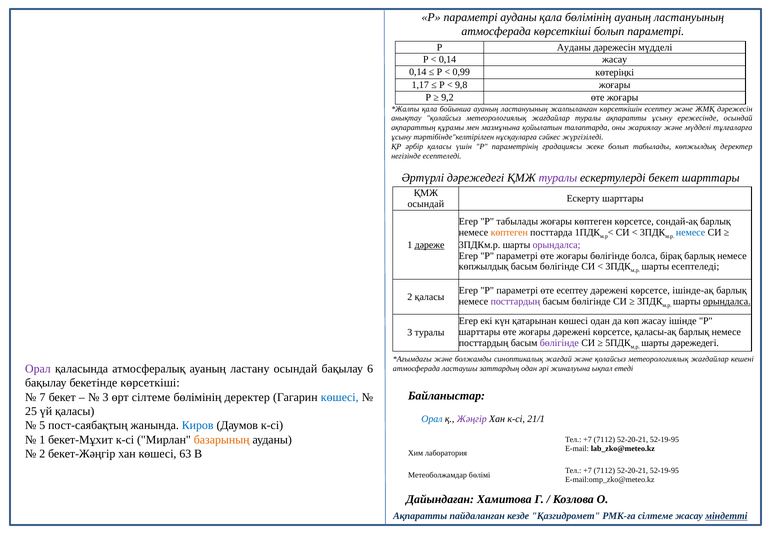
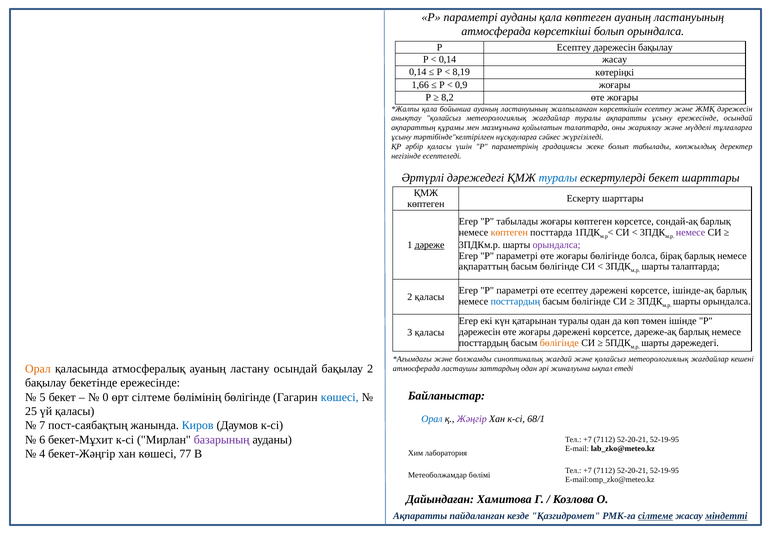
қала бөлімінің: бөлімінің -> көптеген
болып параметрі: параметрі -> орындалса
Р Ауданы: Ауданы -> Есептеу
дәрежесін мүдделі: мүдделі -> бақылау
0,99: 0,99 -> 8,19
1,17: 1,17 -> 1,66
9,8: 9,8 -> 0,9
9,2: 9,2 -> 8,2
туралы at (558, 178) colour: purple -> blue
осындай at (426, 204): осындай -> көптеген
немесе at (691, 232) colour: blue -> purple
көпжылдық at (484, 267): көпжылдық -> ақпараттың
шарты есептеледі: есептеледі -> талаптарда
посттардың at (515, 301) colour: purple -> blue
орындалса at (727, 301) underline: present -> none
қатарынан көшесі: көшесі -> туралы
көп жасау: жасау -> төмен
шарттары at (480, 332): шарттары -> дәрежесін
қаласы-ақ: қаласы-ақ -> дәреже-ақ
3 туралы: туралы -> қаласы
бөлігінде at (559, 343) colour: purple -> orange
Орал at (38, 368) colour: purple -> orange
бақылау 6: 6 -> 2
бекетінде көрсеткіші: көрсеткіші -> ережесінде
7: 7 -> 5
3 at (106, 397): 3 -> 0
бөлімінің деректер: деректер -> бөлігінде
21/1: 21/1 -> 68/1
5: 5 -> 7
1 at (42, 440): 1 -> 6
базарының colour: orange -> purple
2 at (42, 454): 2 -> 4
63: 63 -> 77
сілтеме at (655, 516) underline: none -> present
